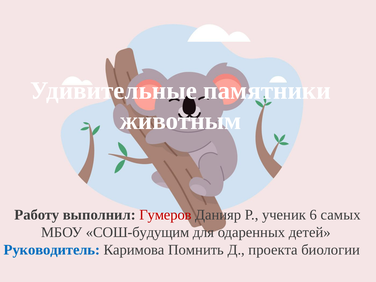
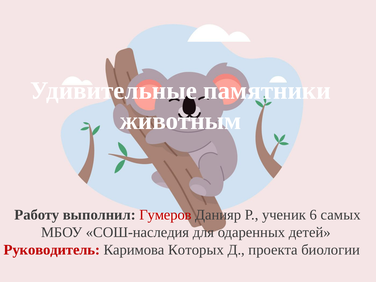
СОШ-будущим: СОШ-будущим -> СОШ-наследия
Руководитель colour: blue -> red
Помнить: Помнить -> Которых
